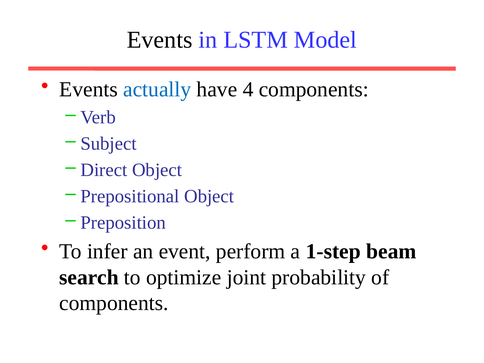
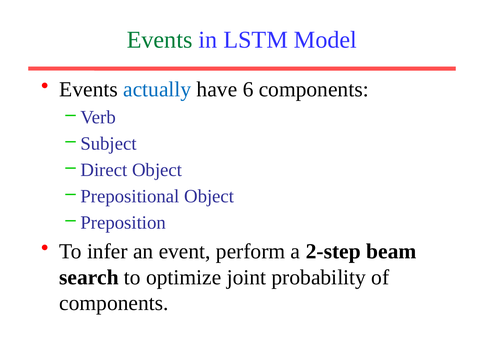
Events at (160, 40) colour: black -> green
4: 4 -> 6
1-step: 1-step -> 2-step
